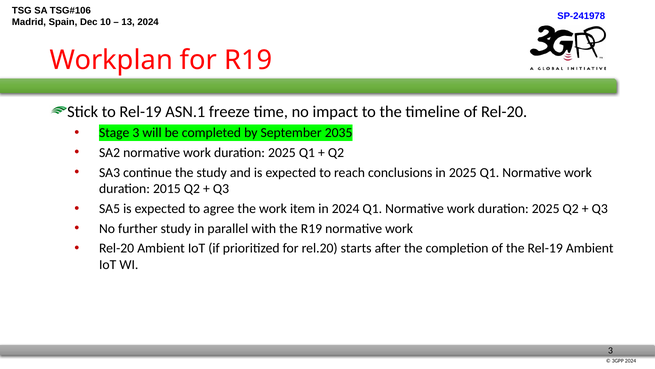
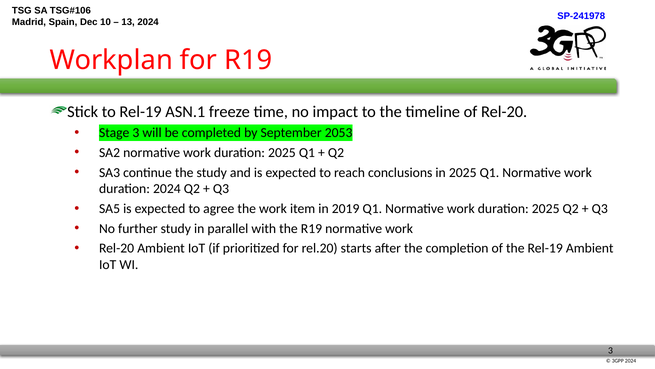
2035: 2035 -> 2053
duration 2015: 2015 -> 2024
in 2024: 2024 -> 2019
